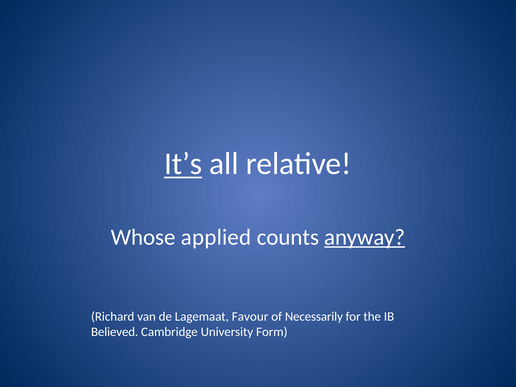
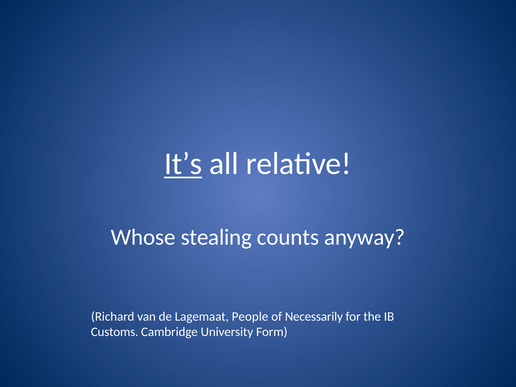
applied: applied -> stealing
anyway underline: present -> none
Favour: Favour -> People
Believed: Believed -> Customs
